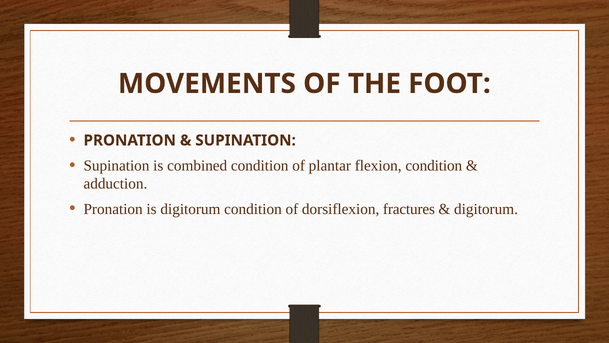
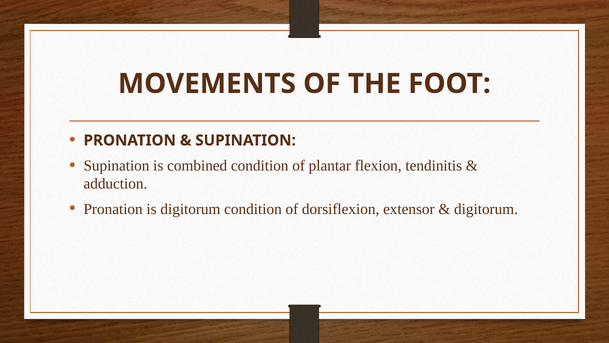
flexion condition: condition -> tendinitis
fractures: fractures -> extensor
